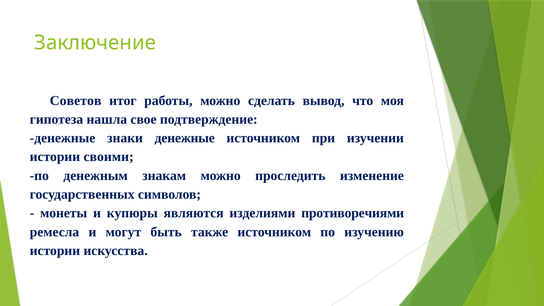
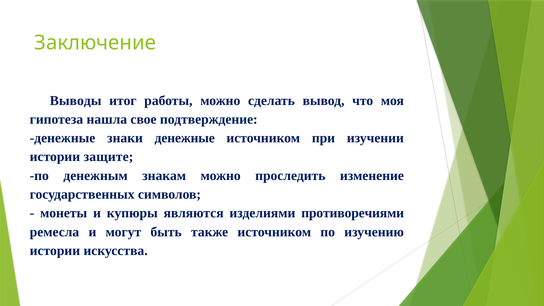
Советов: Советов -> Выводы
своими: своими -> защите
